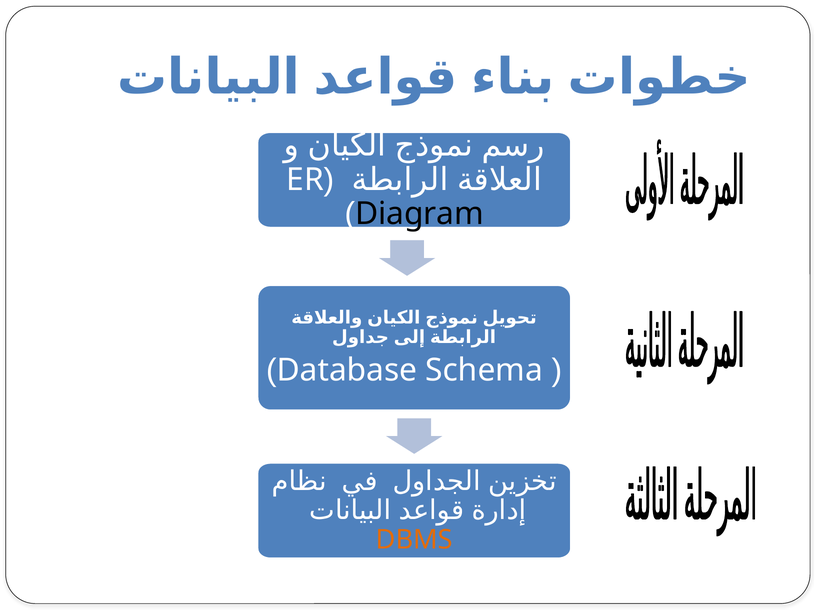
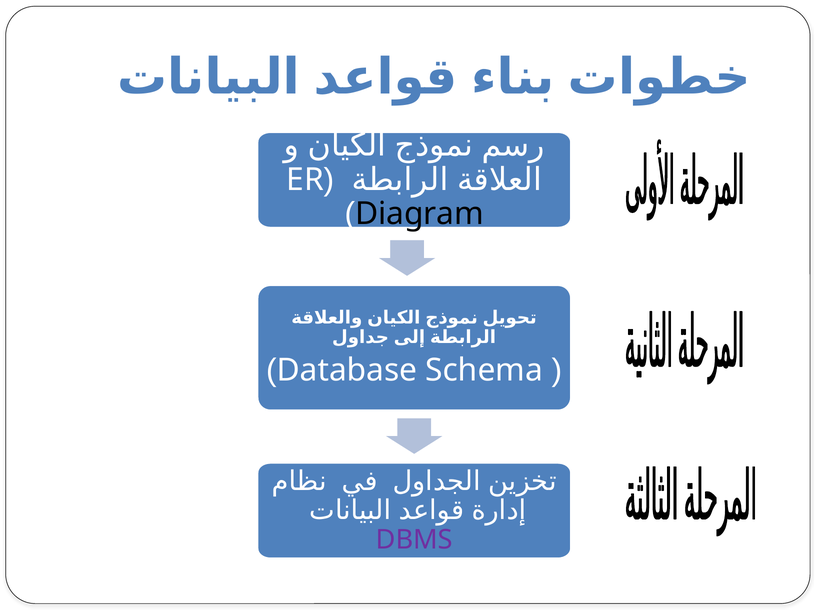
DBMS colour: orange -> purple
